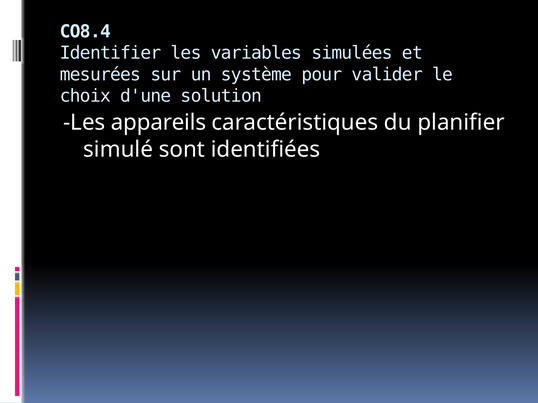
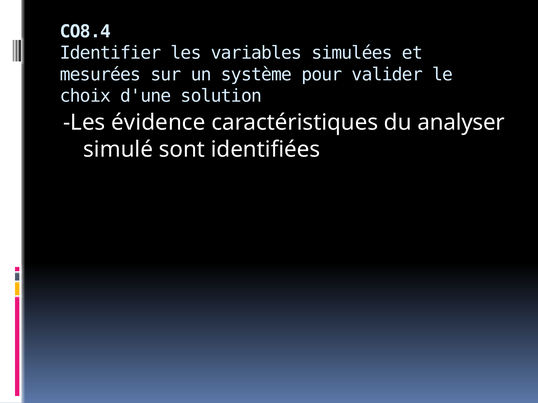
appareils: appareils -> évidence
planifier: planifier -> analyser
